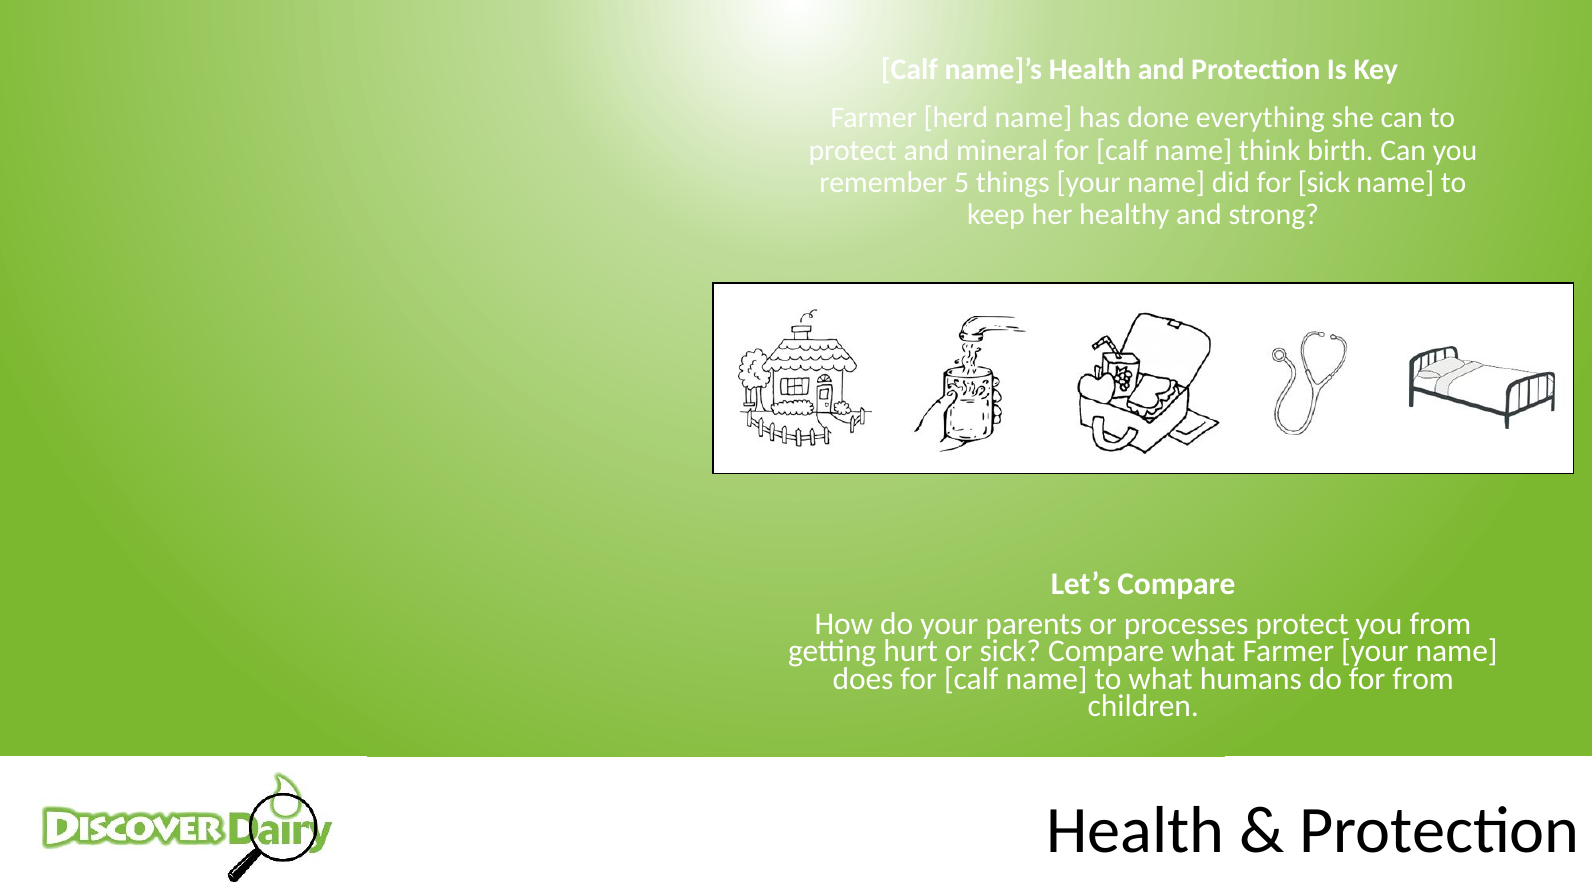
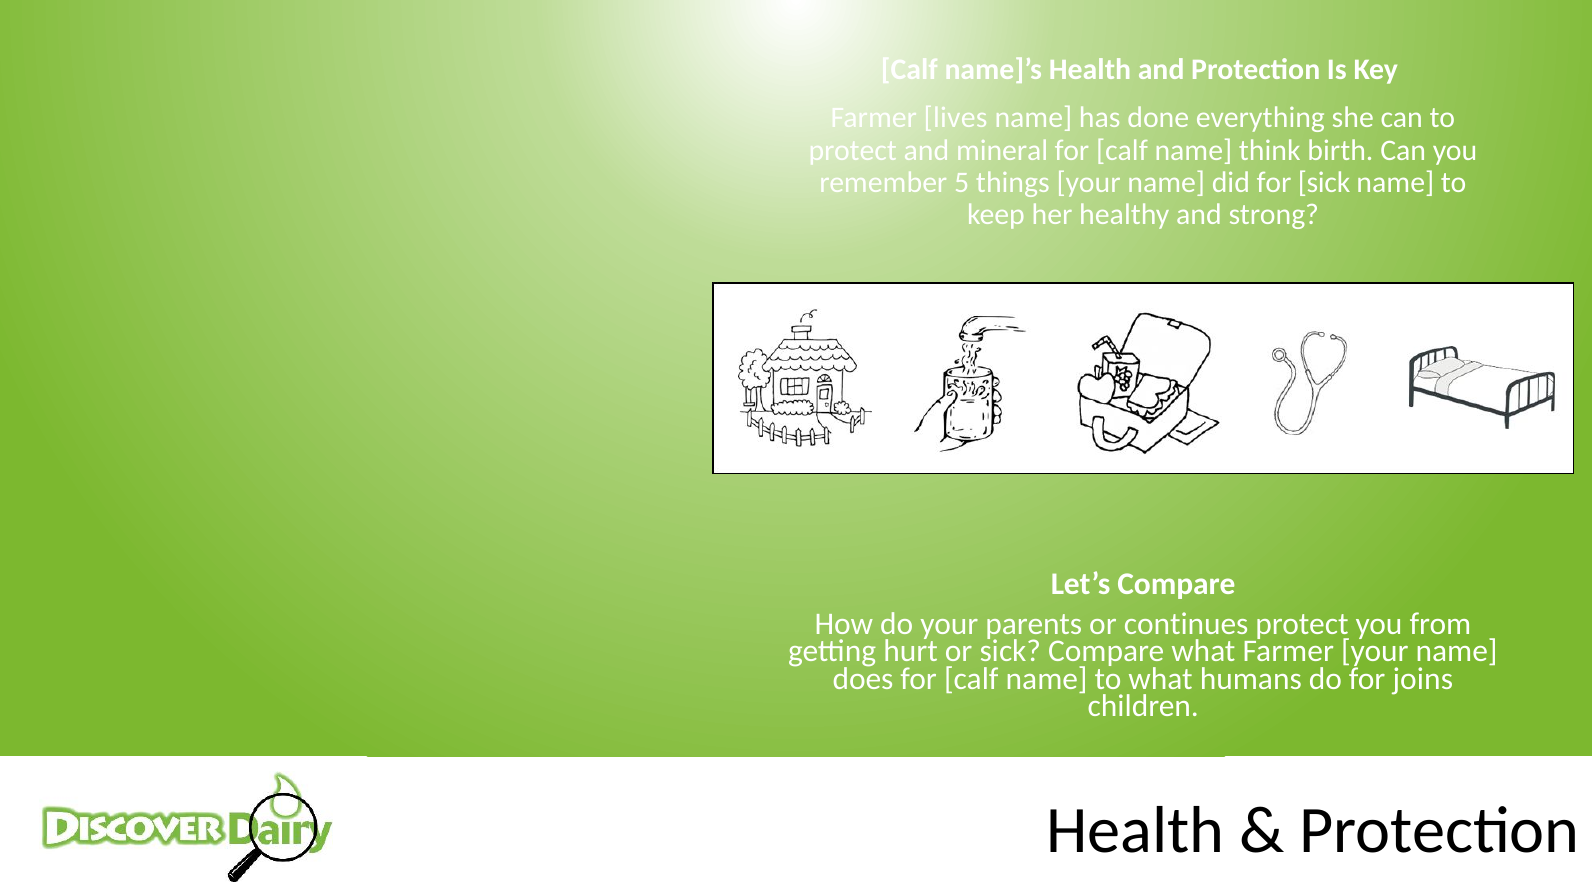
herd: herd -> lives
processes: processes -> continues
for from: from -> joins
